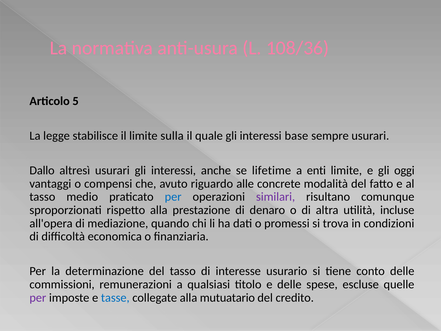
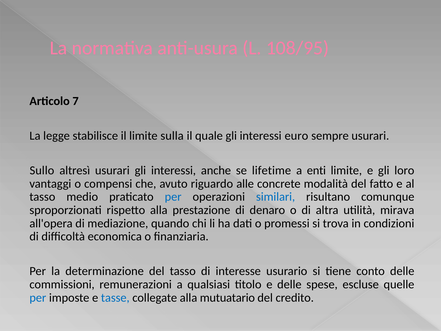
108/36: 108/36 -> 108/95
5: 5 -> 7
base: base -> euro
Dallo: Dallo -> Sullo
oggi: oggi -> loro
similari colour: purple -> blue
incluse: incluse -> mirava
per at (38, 297) colour: purple -> blue
